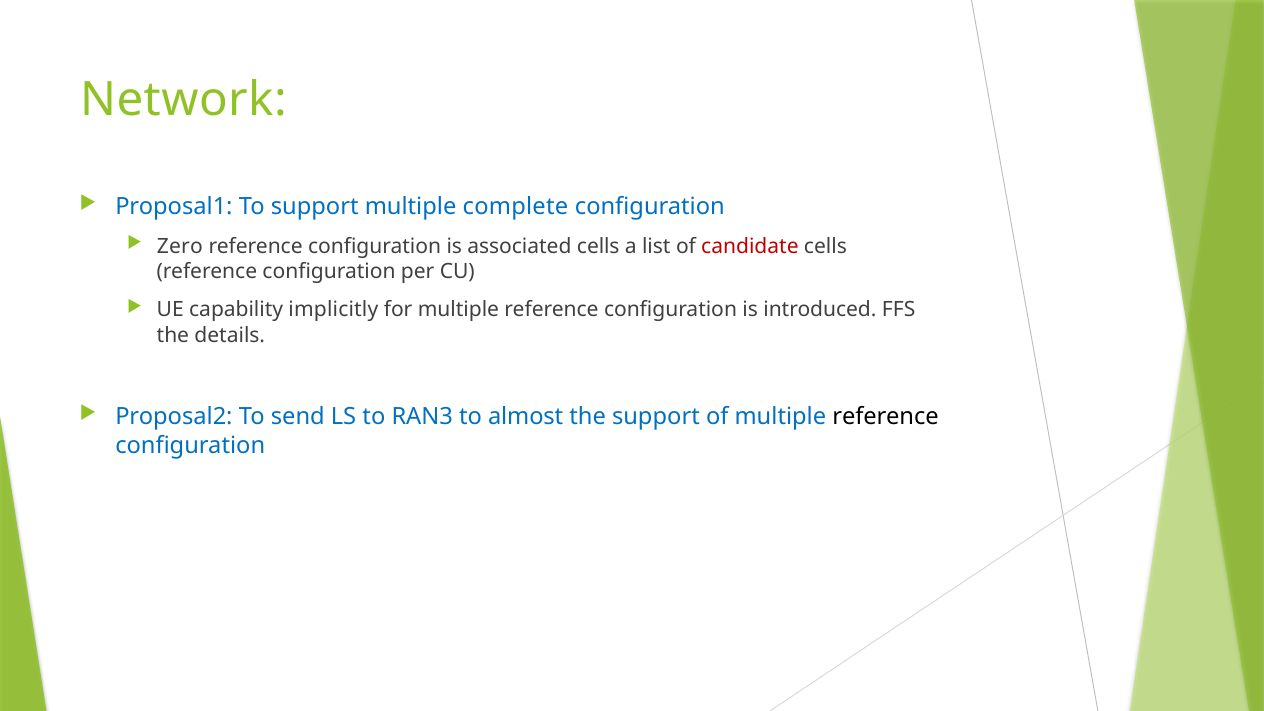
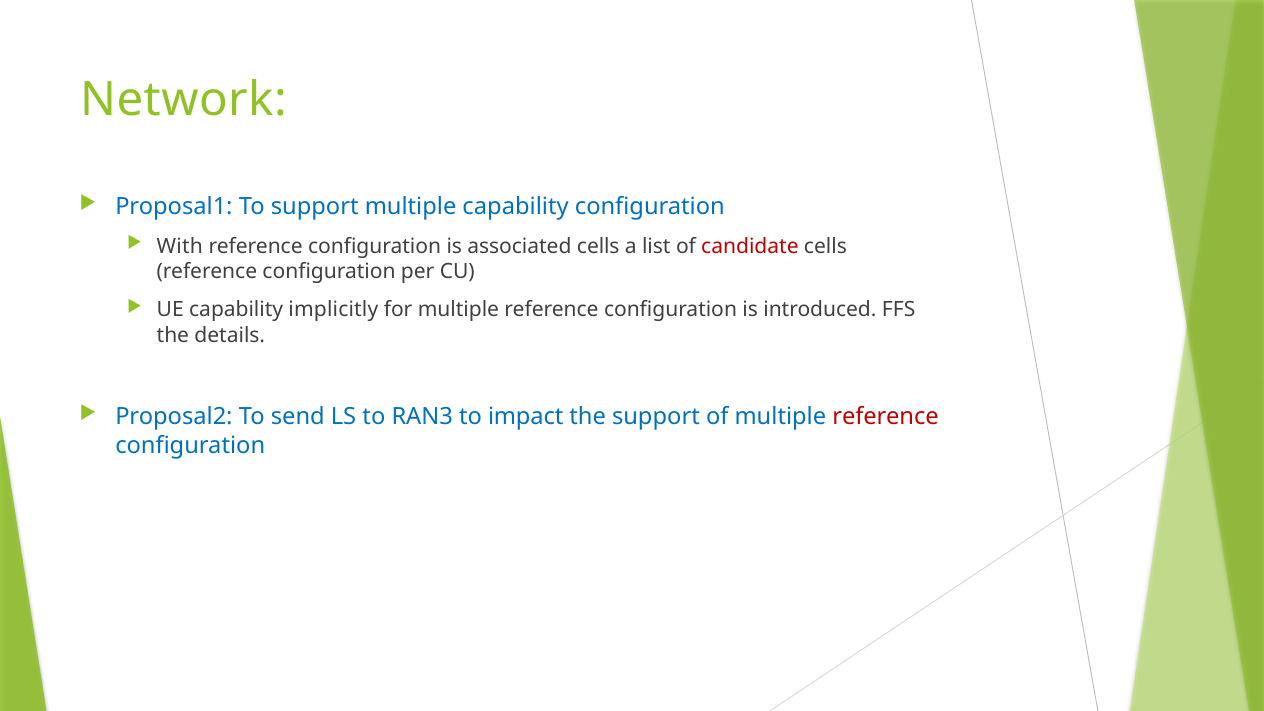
multiple complete: complete -> capability
Zero: Zero -> With
almost: almost -> impact
reference at (885, 417) colour: black -> red
